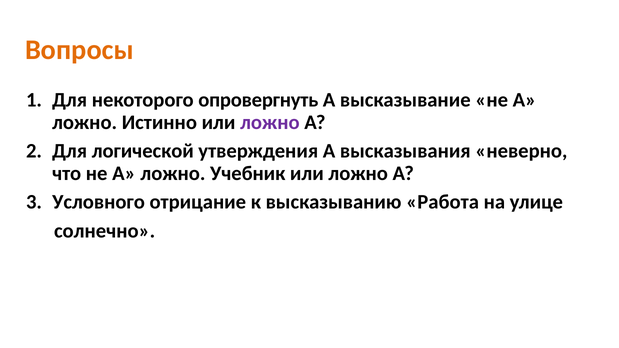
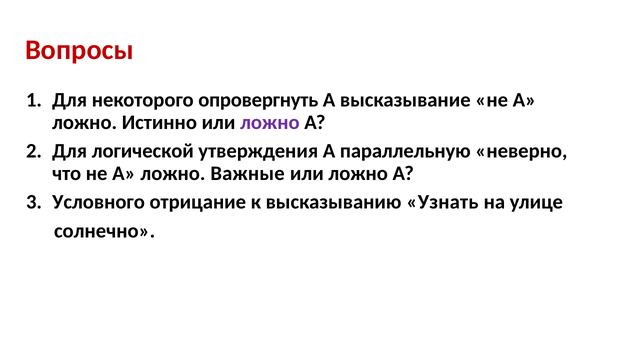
Вопросы colour: orange -> red
высказывания: высказывания -> параллельную
Учебник: Учебник -> Важные
Работа: Работа -> Узнать
